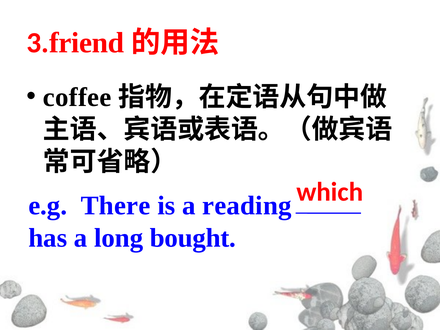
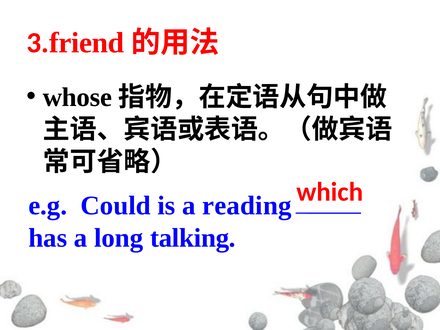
coffee: coffee -> whose
There: There -> Could
bought: bought -> talking
